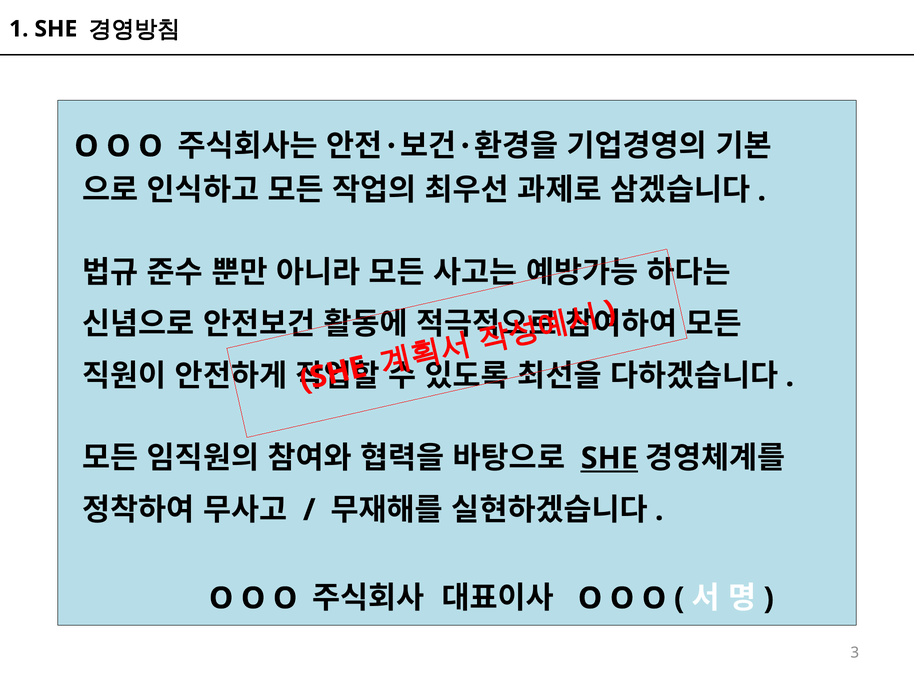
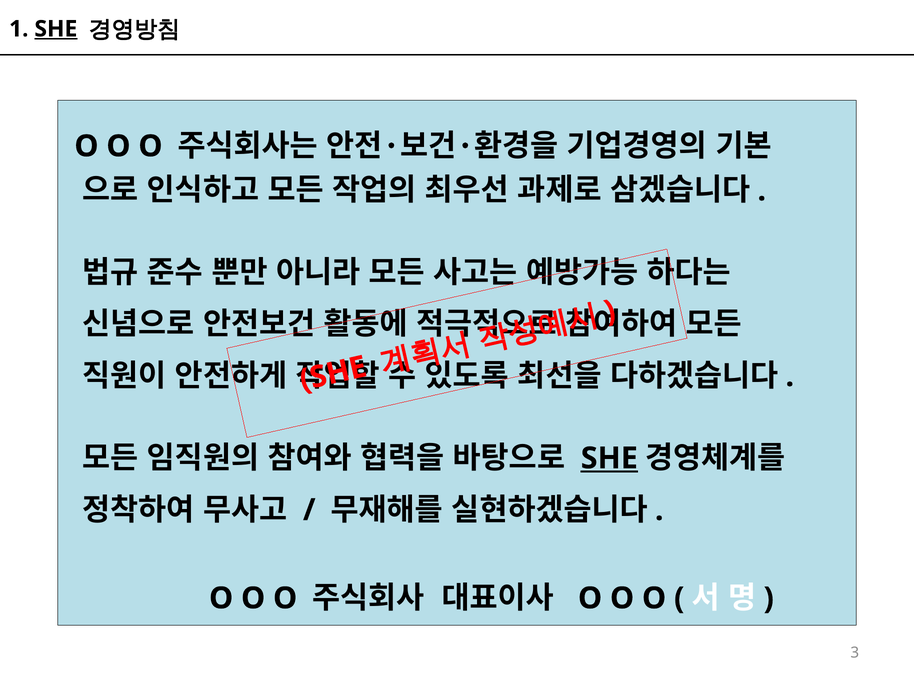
SHE at (56, 29) underline: none -> present
